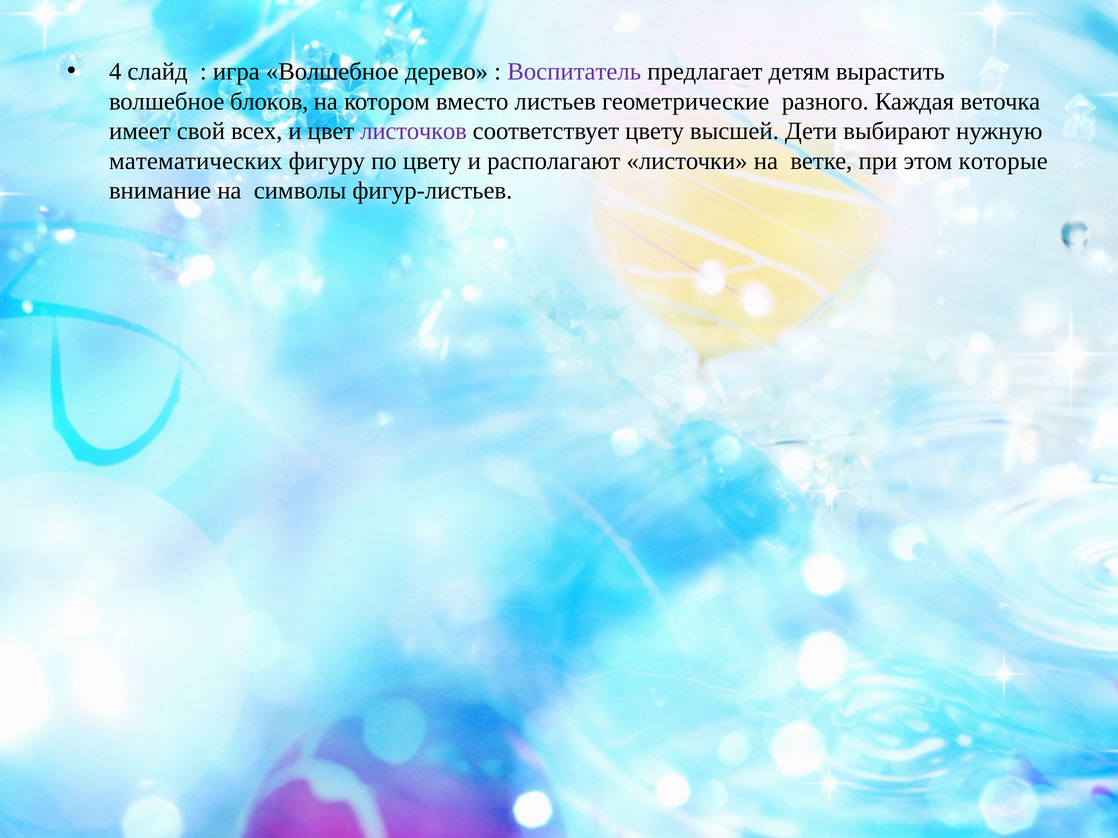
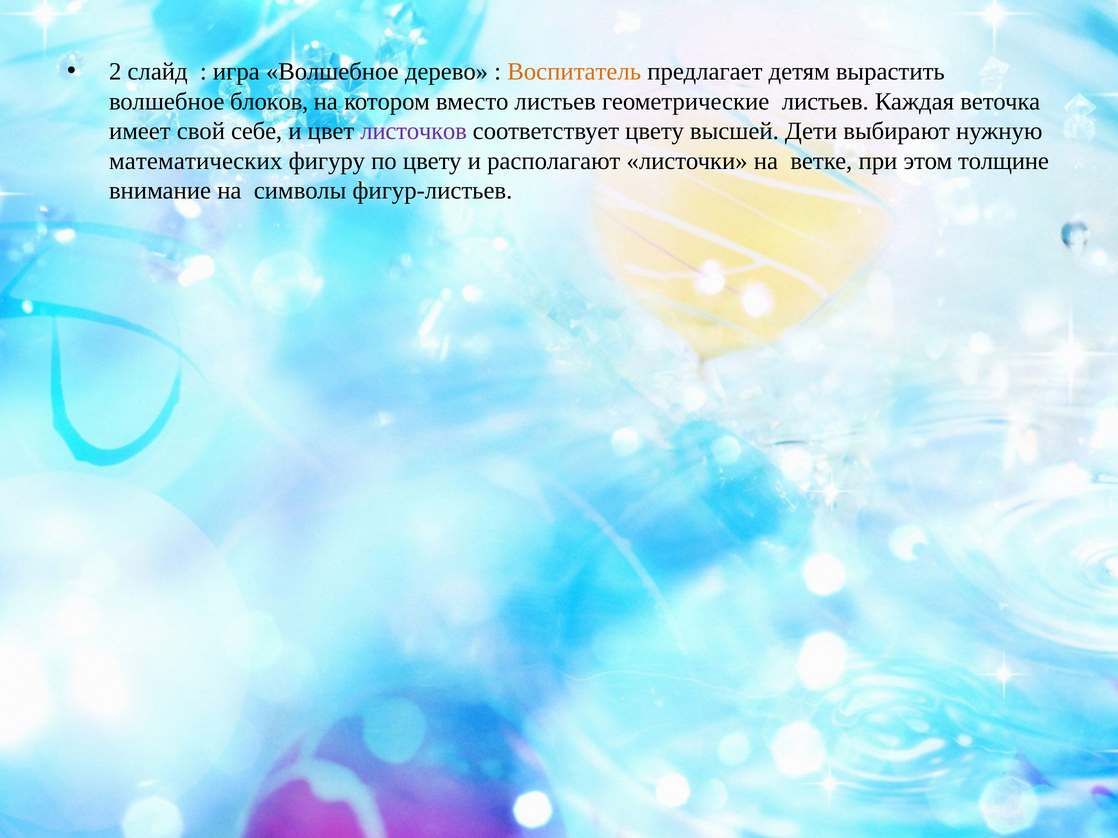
4: 4 -> 2
Воспитатель colour: purple -> orange
геометрические разного: разного -> листьев
всех: всех -> себе
которые: которые -> толщине
